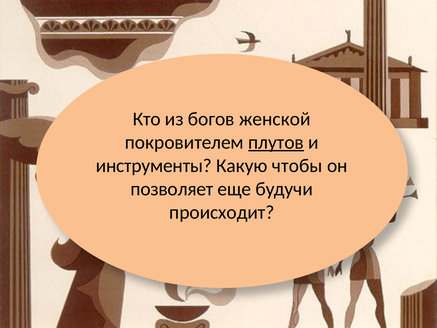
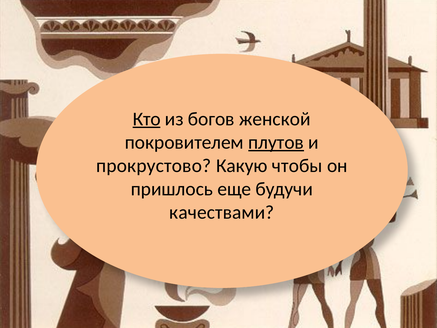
Кто underline: none -> present
инструменты: инструменты -> прокрустово
позволяет: позволяет -> пришлось
происходит: происходит -> качествами
